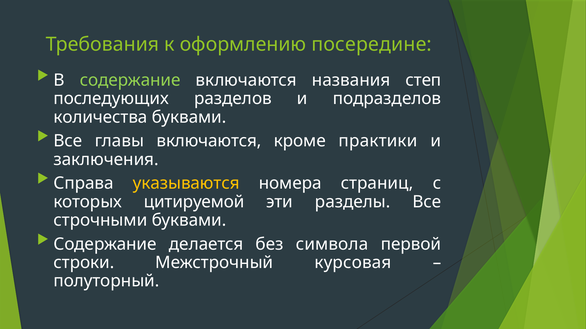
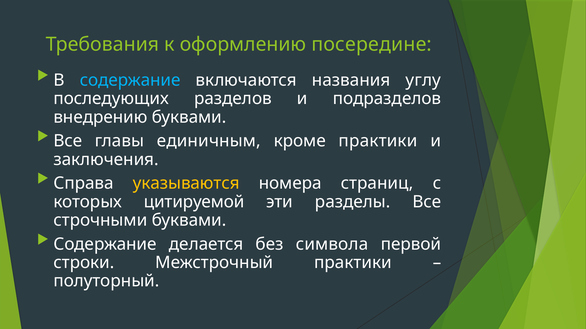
содержание at (130, 80) colour: light green -> light blue
степ: степ -> углу
количества: количества -> внедрению
главы включаются: включаются -> единичным
Межстрочный курсовая: курсовая -> практики
